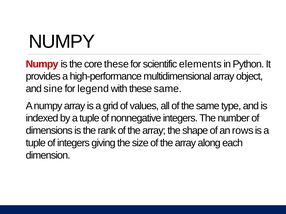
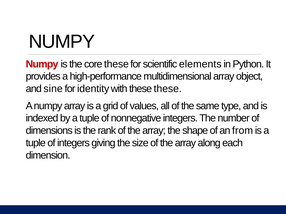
legend: legend -> identity
these same: same -> these
rows: rows -> from
